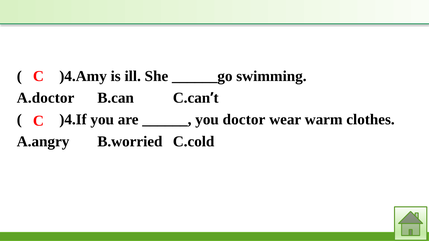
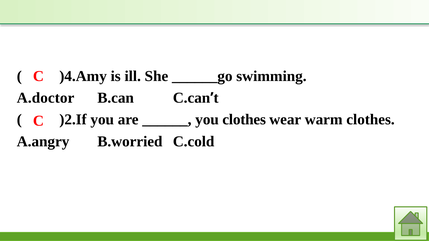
)4.If: )4.If -> )2.If
you doctor: doctor -> clothes
